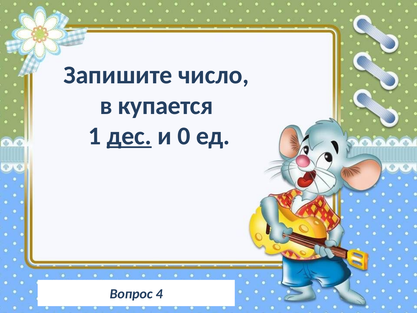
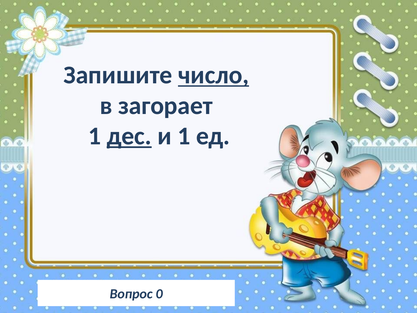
число underline: none -> present
купается: купается -> загорает
и 0: 0 -> 1
4: 4 -> 0
